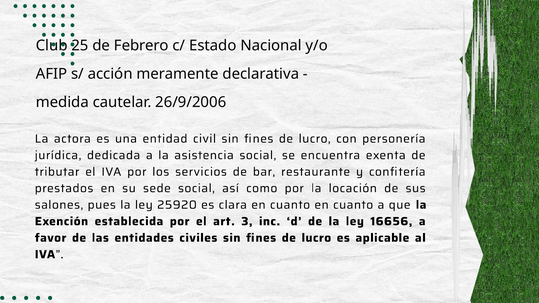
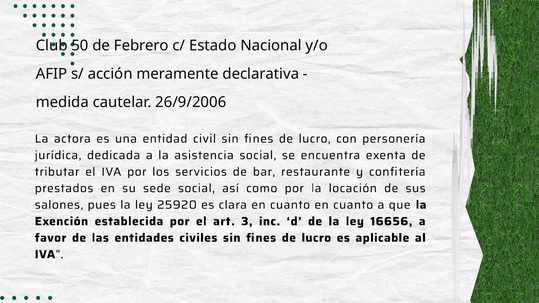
25: 25 -> 50
